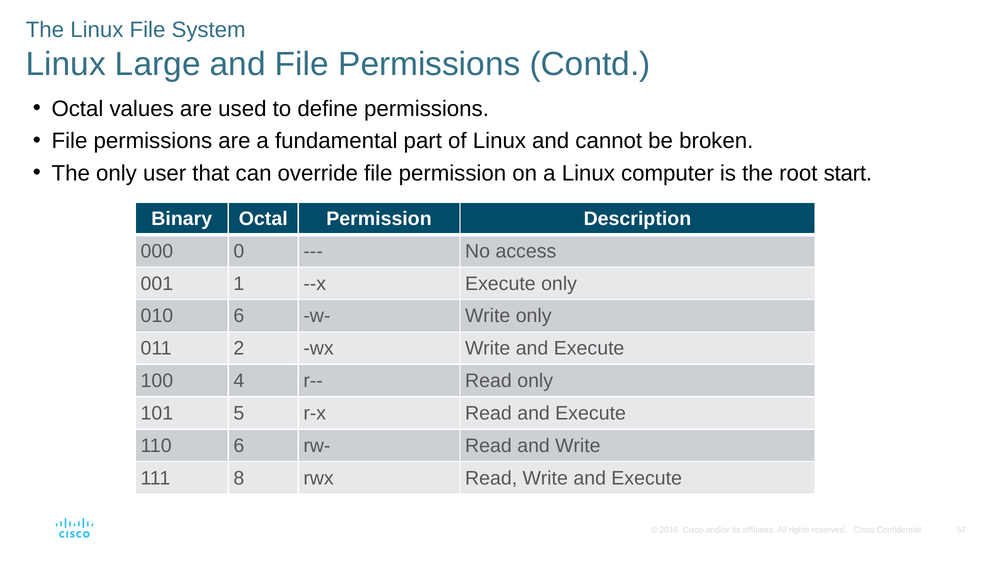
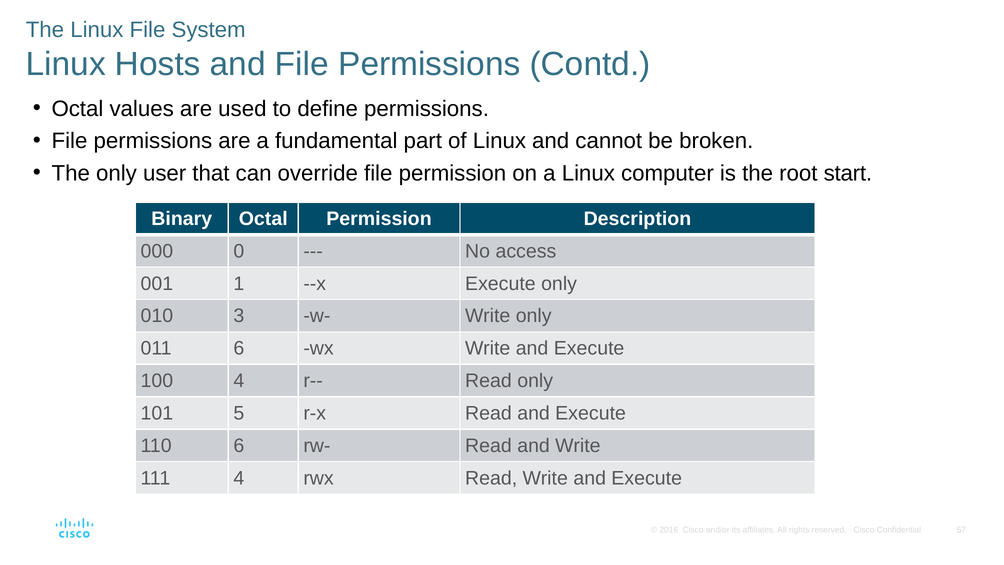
Large: Large -> Hosts
010 6: 6 -> 3
011 2: 2 -> 6
111 8: 8 -> 4
